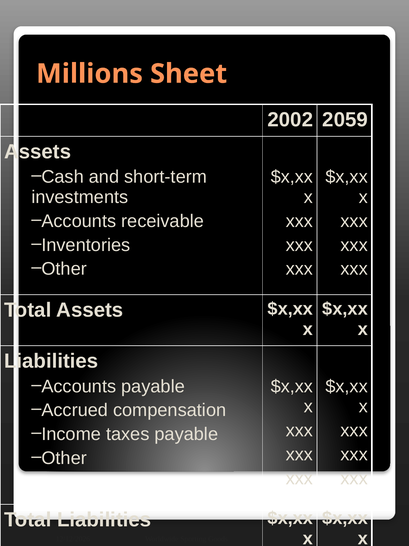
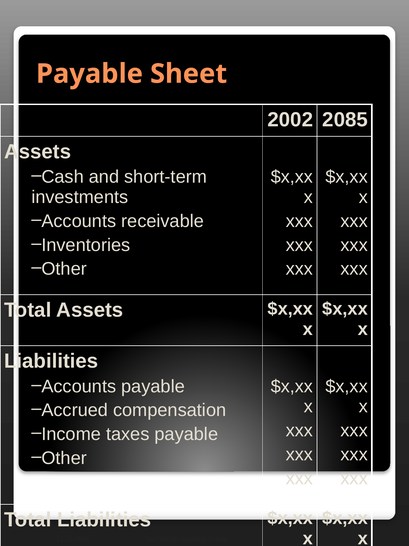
Millions at (89, 74): Millions -> Payable
2059: 2059 -> 2085
